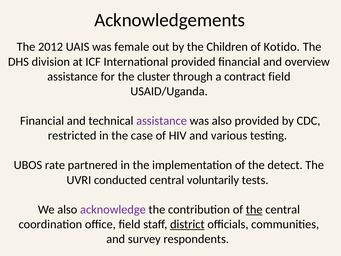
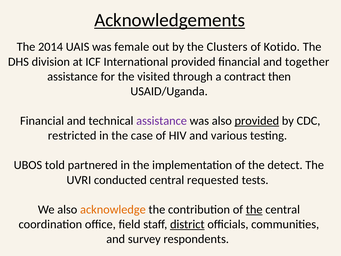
Acknowledgements underline: none -> present
2012: 2012 -> 2014
Children: Children -> Clusters
overview: overview -> together
cluster: cluster -> visited
contract field: field -> then
provided at (257, 121) underline: none -> present
rate: rate -> told
voluntarily: voluntarily -> requested
acknowledge colour: purple -> orange
